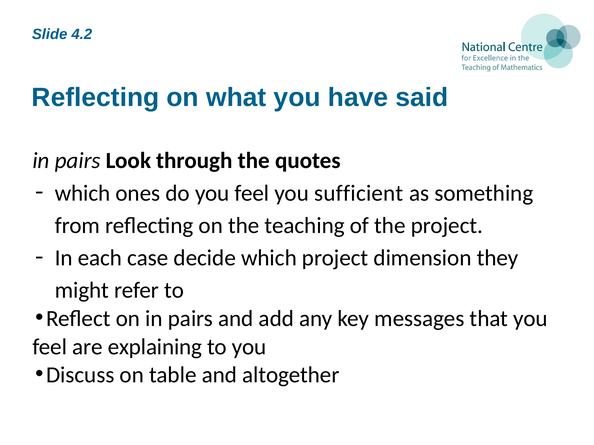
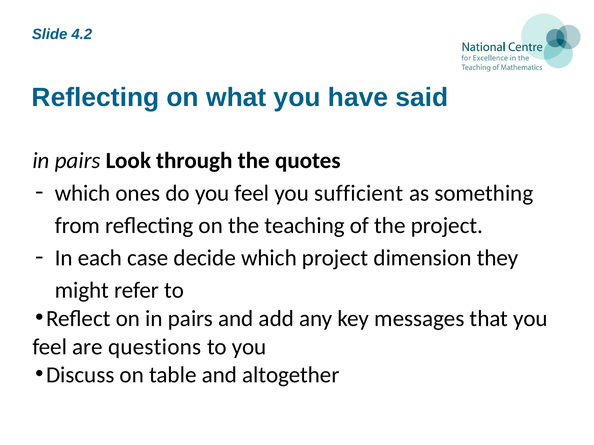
explaining: explaining -> questions
